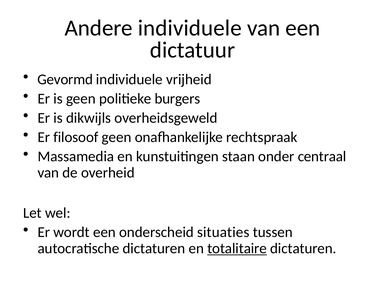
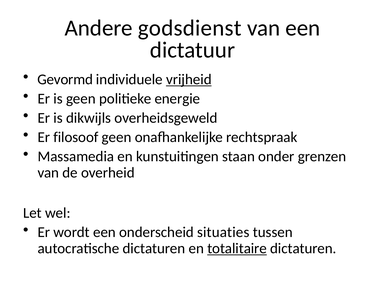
Andere individuele: individuele -> godsdienst
vrijheid underline: none -> present
burgers: burgers -> energie
centraal: centraal -> grenzen
